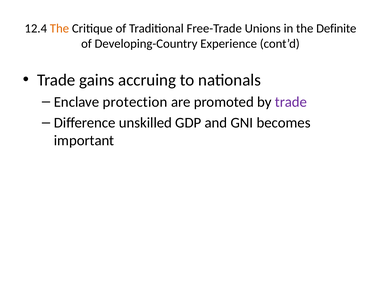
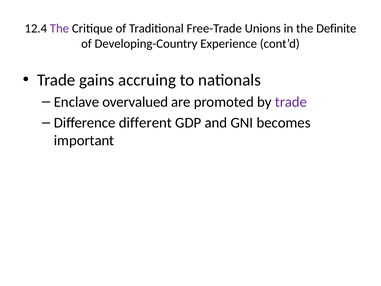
The at (59, 29) colour: orange -> purple
protection: protection -> overvalued
unskilled: unskilled -> different
